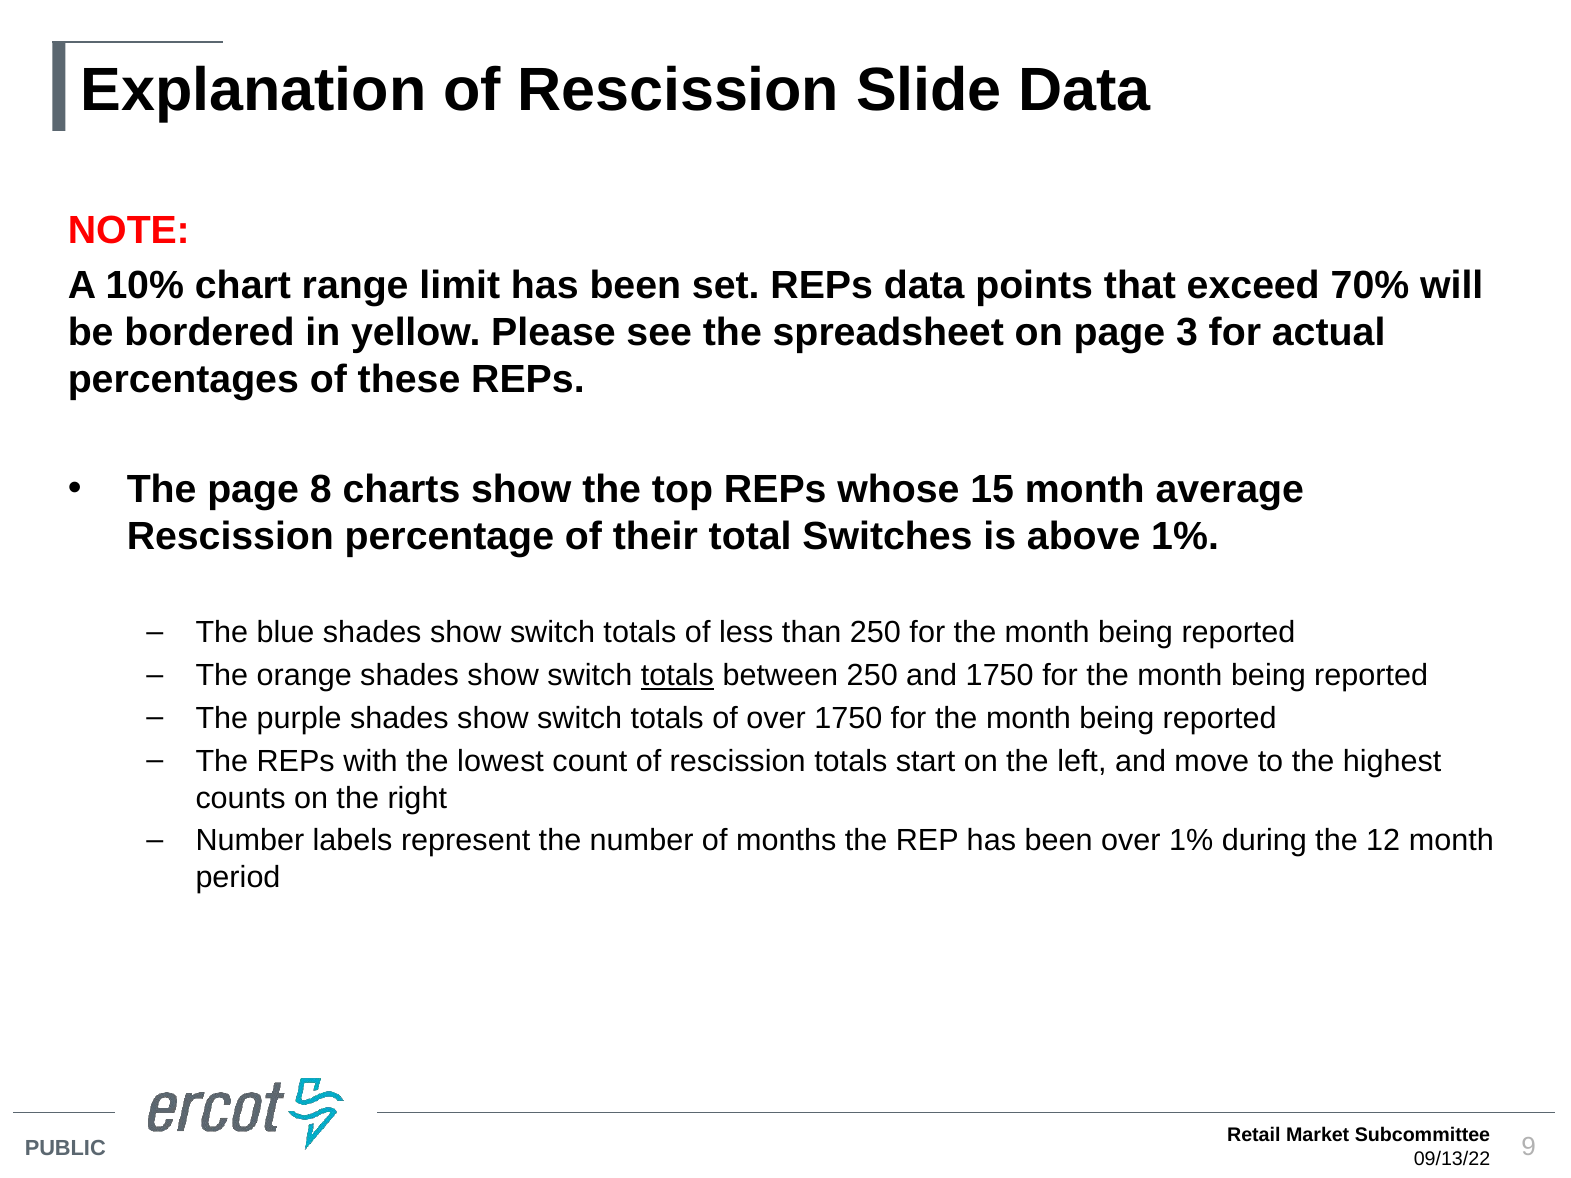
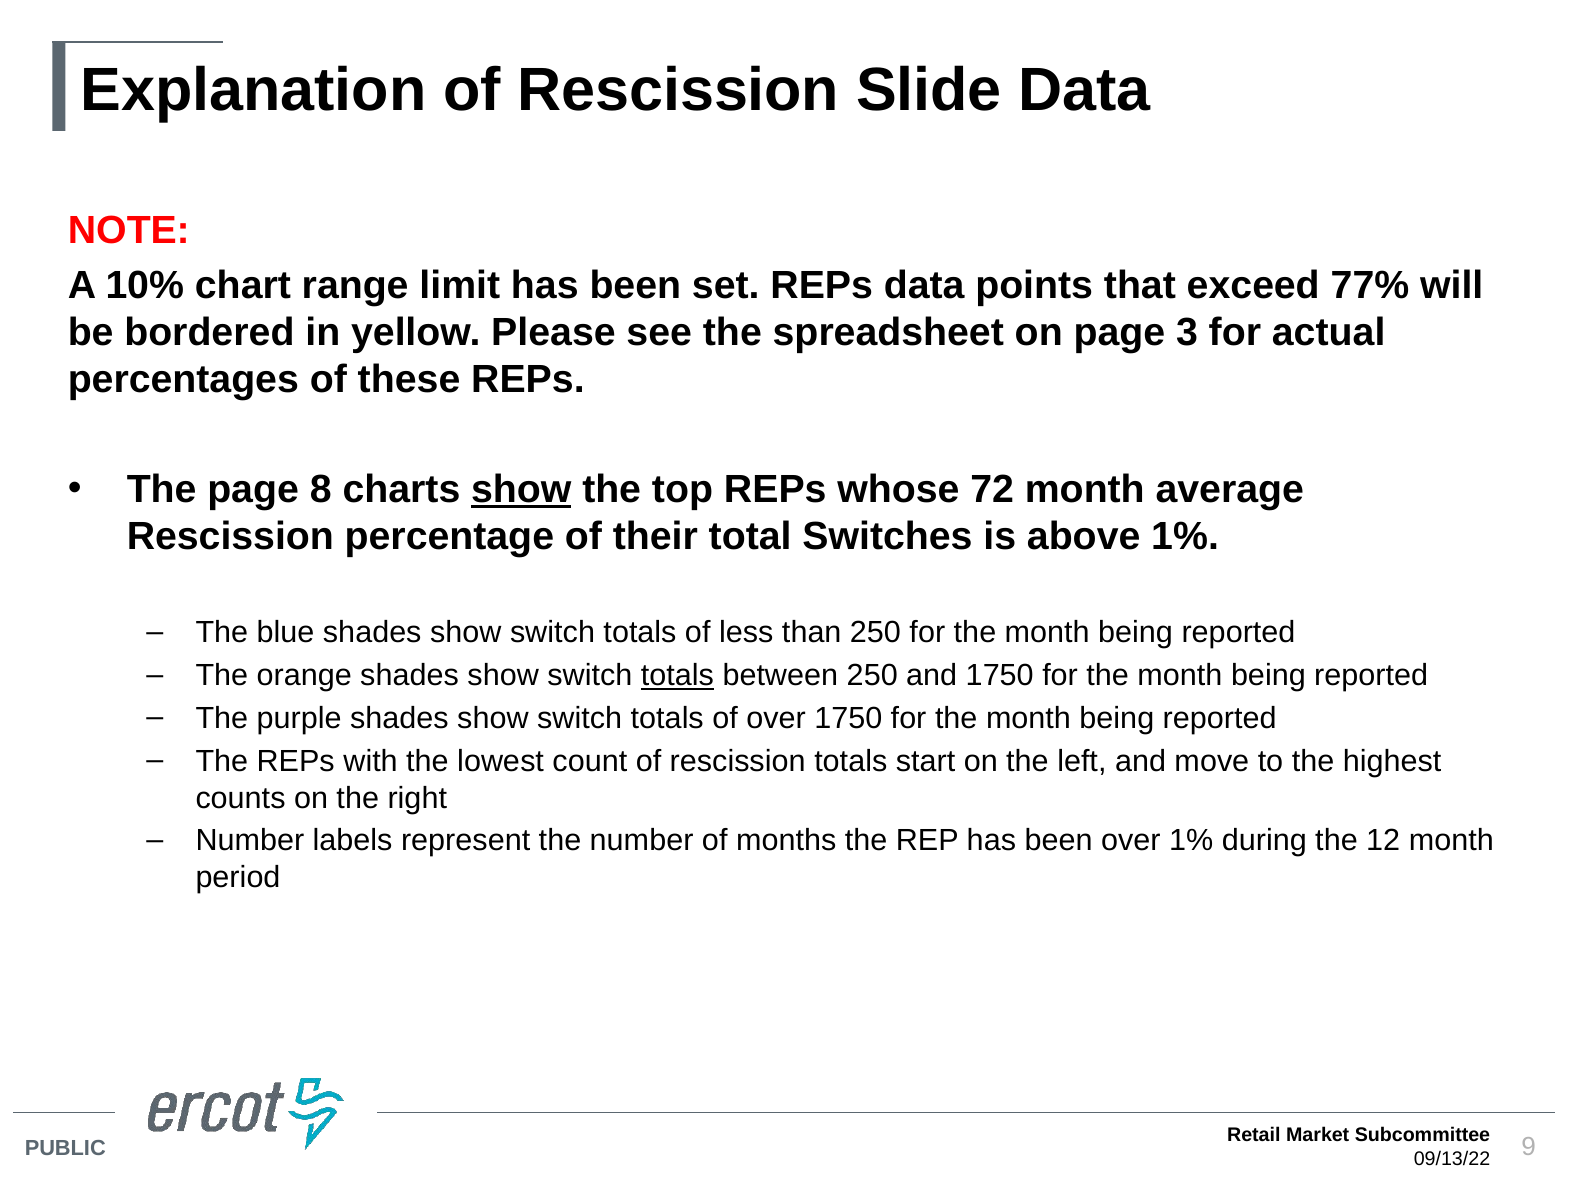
70%: 70% -> 77%
show at (521, 490) underline: none -> present
15: 15 -> 72
